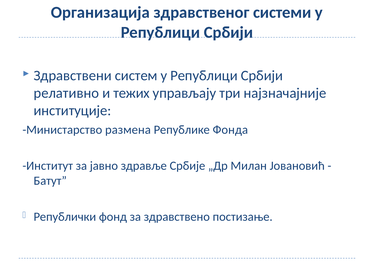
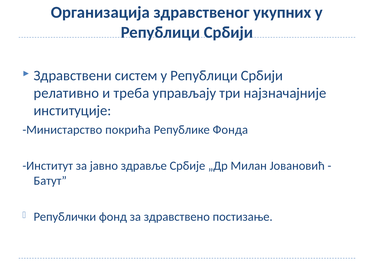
системи: системи -> укупних
тежих: тежих -> треба
размена: размена -> покрића
